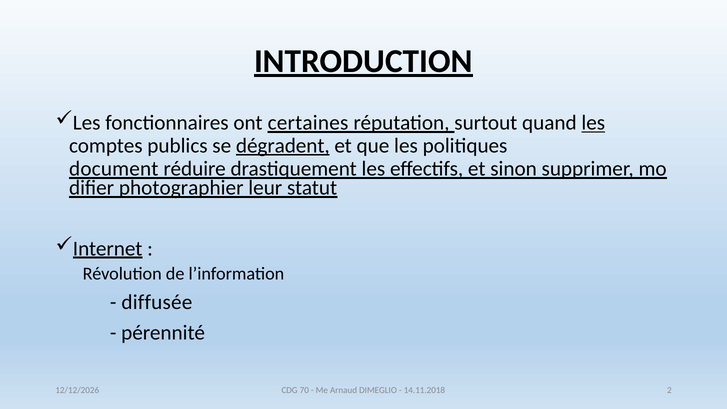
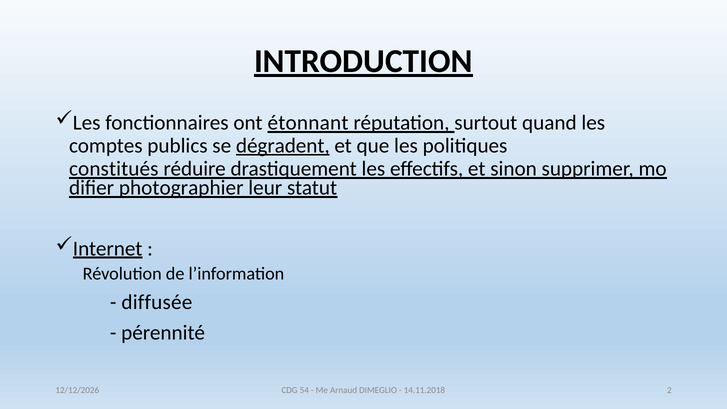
certaines: certaines -> étonnant
les at (593, 123) underline: present -> none
document: document -> constitués
70: 70 -> 54
